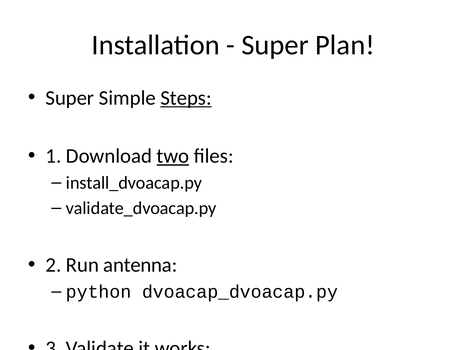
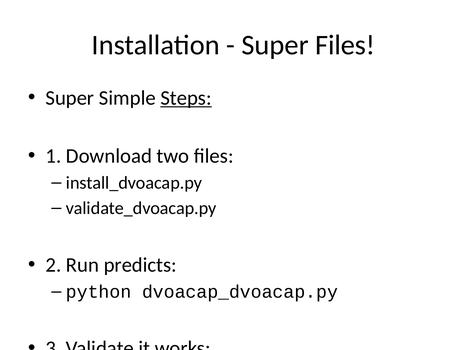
Super Plan: Plan -> Files
two underline: present -> none
antenna: antenna -> predicts
